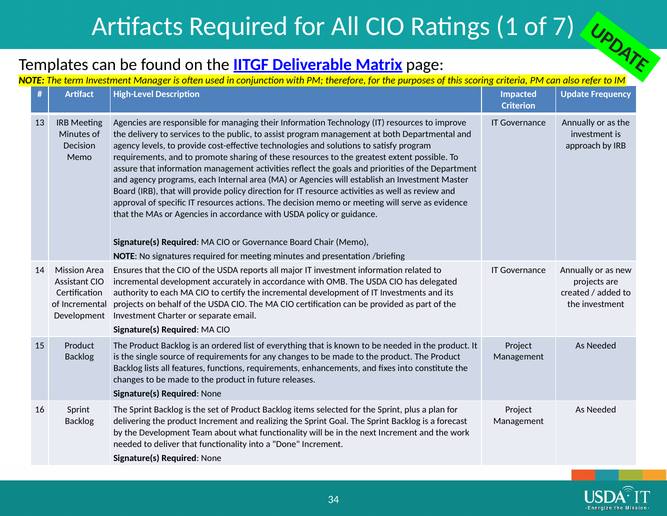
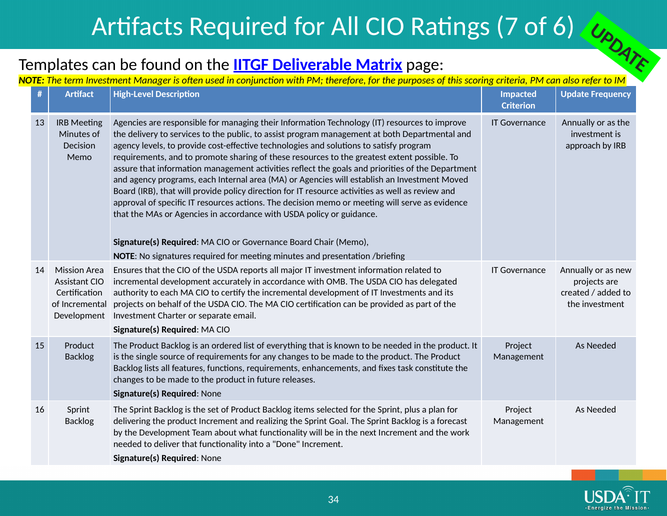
1: 1 -> 7
7: 7 -> 6
Master: Master -> Moved
fixes into: into -> task
